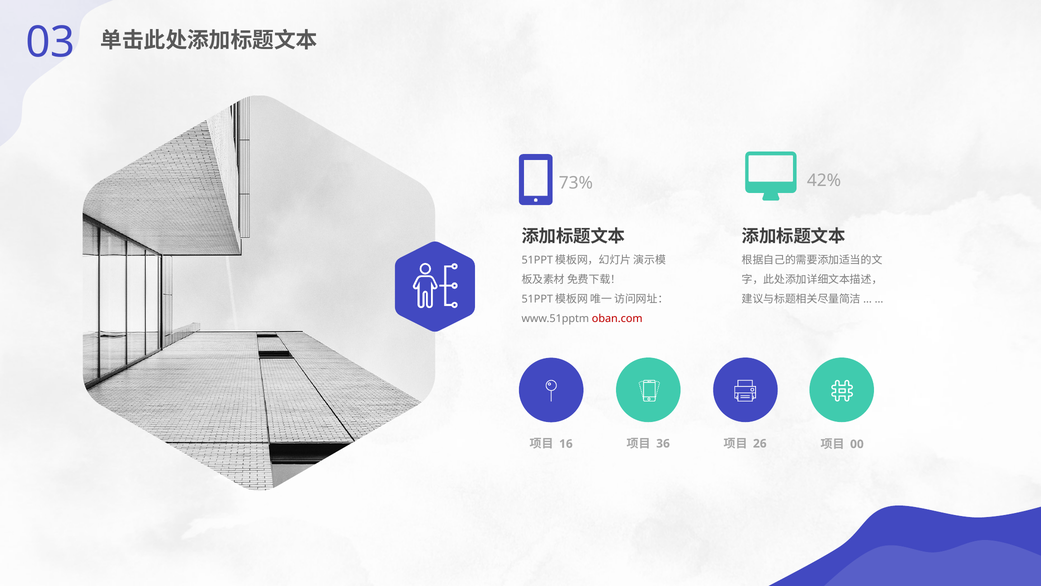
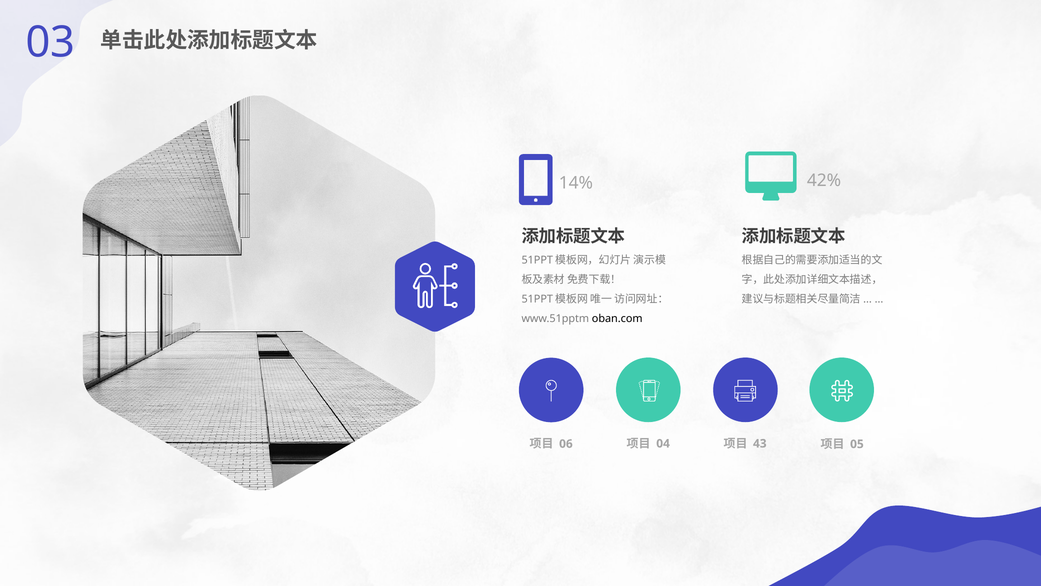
73%: 73% -> 14%
oban.com colour: red -> black
16: 16 -> 06
36: 36 -> 04
26: 26 -> 43
00: 00 -> 05
